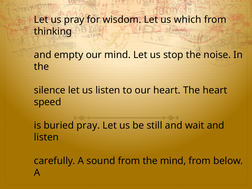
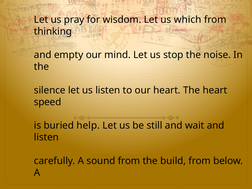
buried pray: pray -> help
the mind: mind -> build
